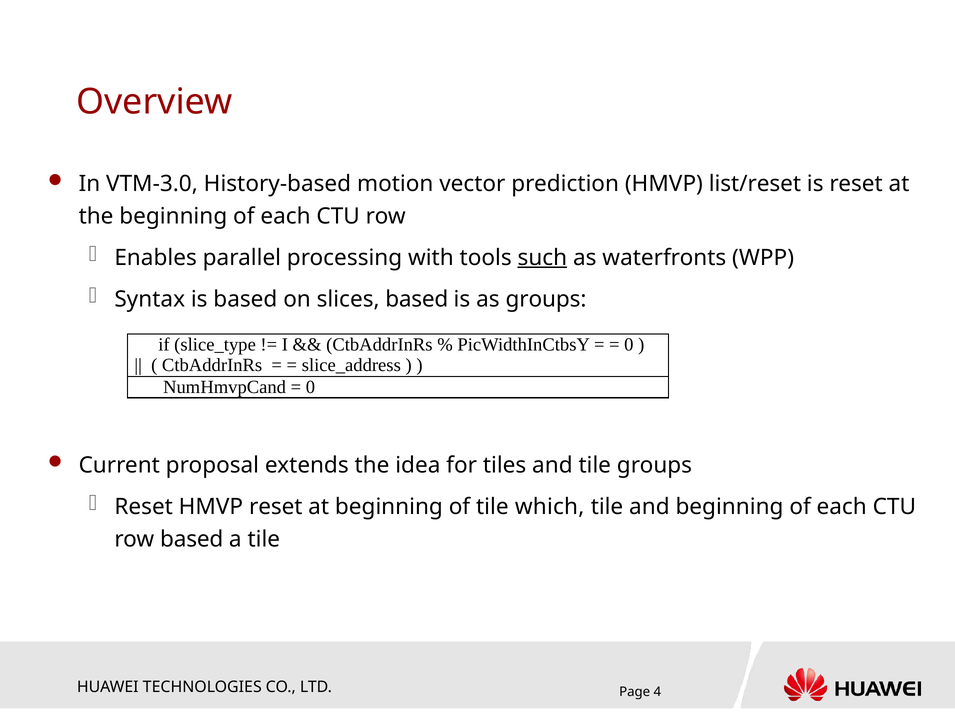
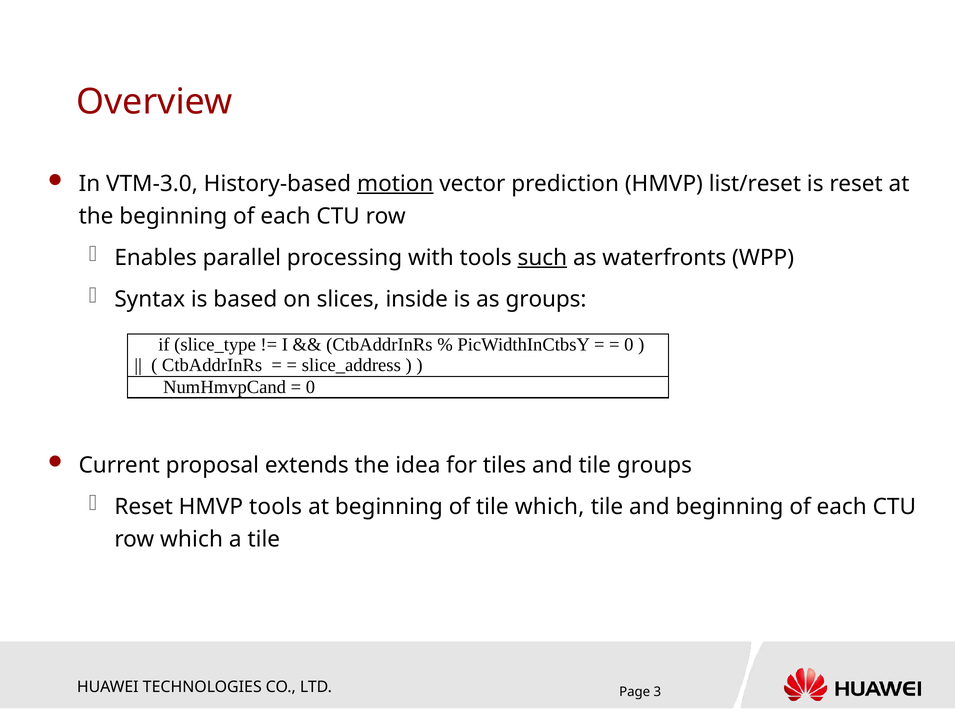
motion underline: none -> present
slices based: based -> inside
HMVP reset: reset -> tools
row based: based -> which
4: 4 -> 3
